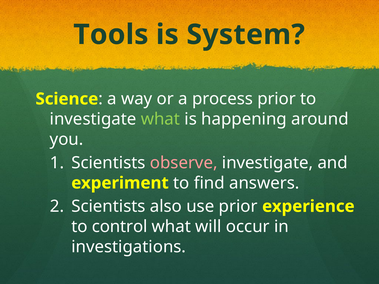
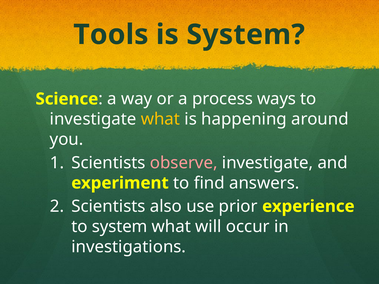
process prior: prior -> ways
what at (160, 119) colour: light green -> yellow
to control: control -> system
